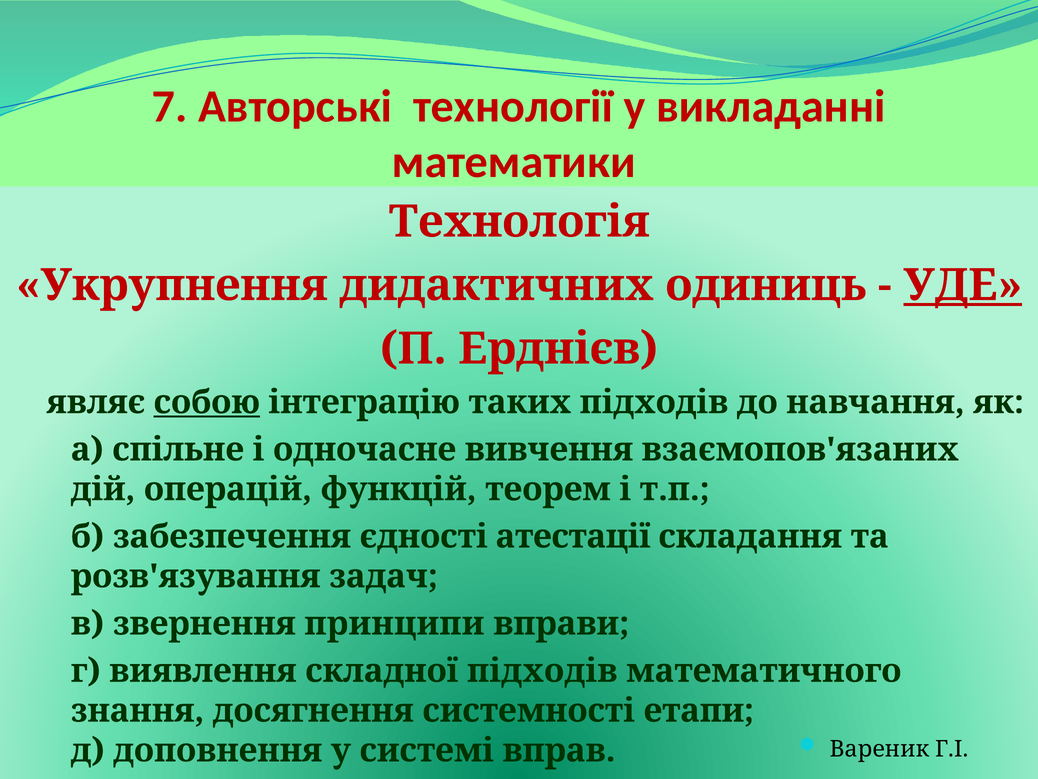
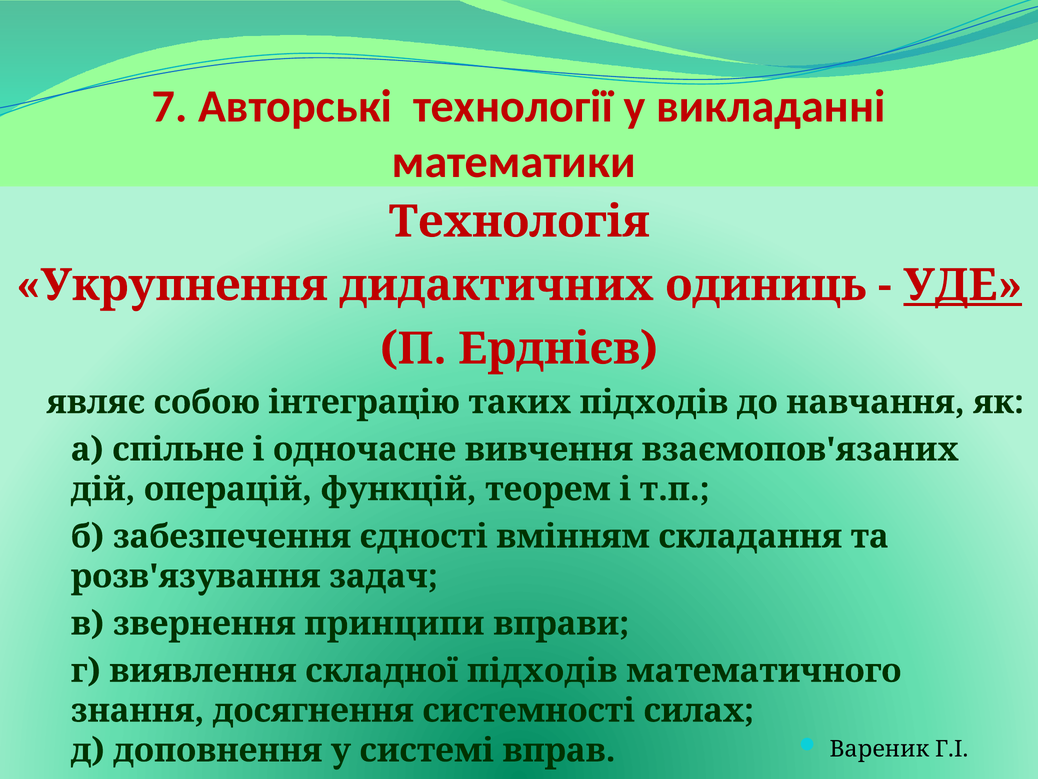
собою underline: present -> none
атестації: атестації -> вмінням
етапи: етапи -> силах
